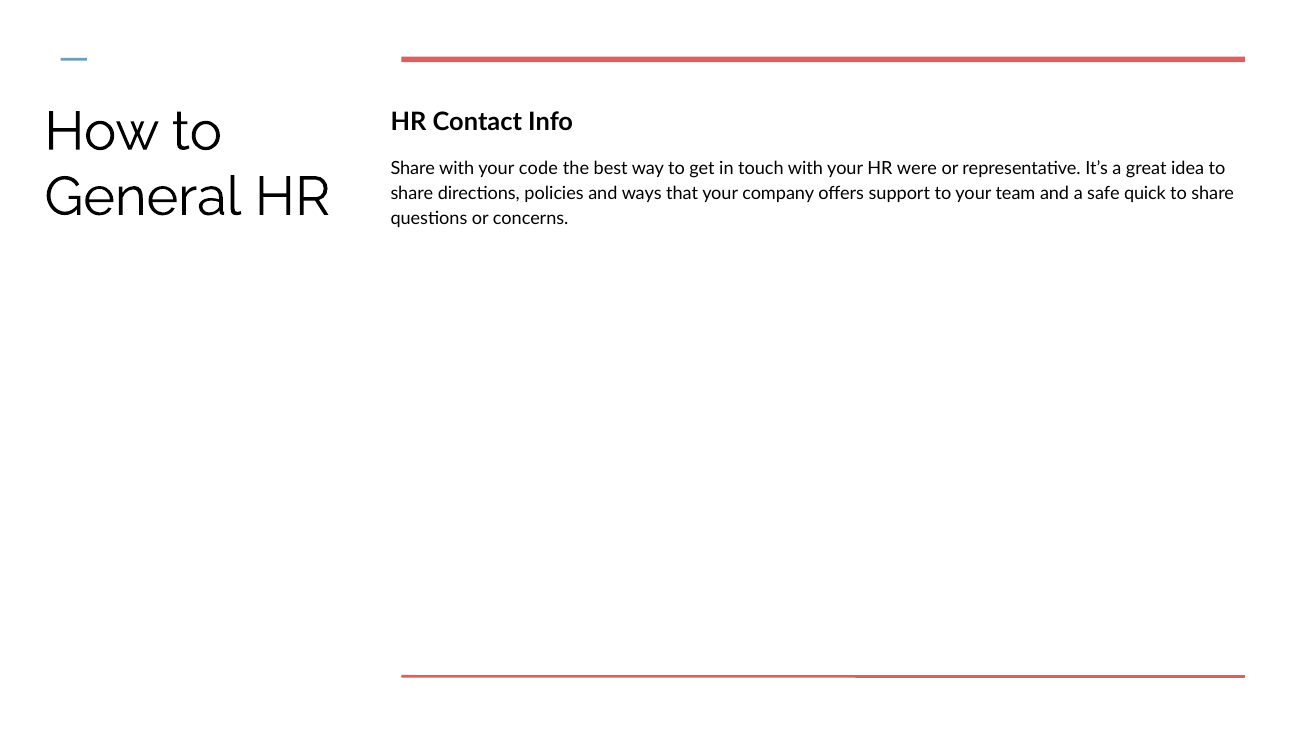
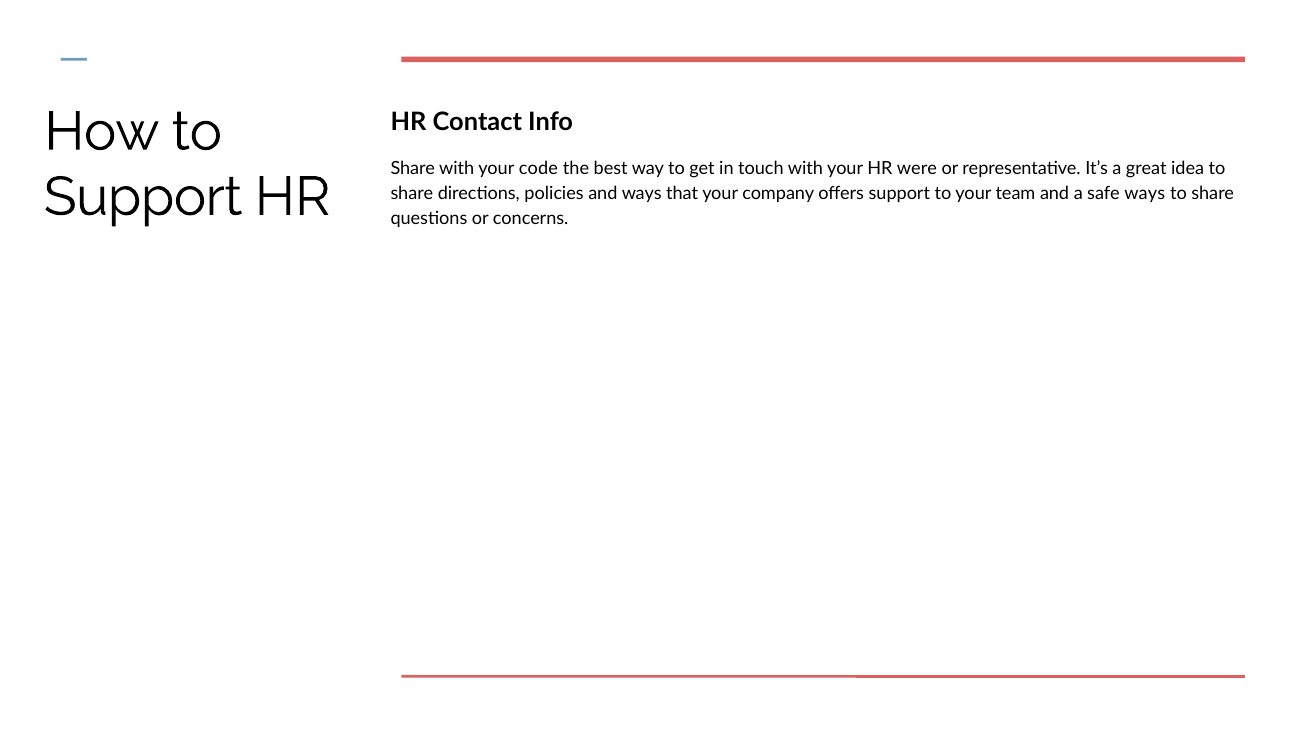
General at (143, 197): General -> Support
safe quick: quick -> ways
